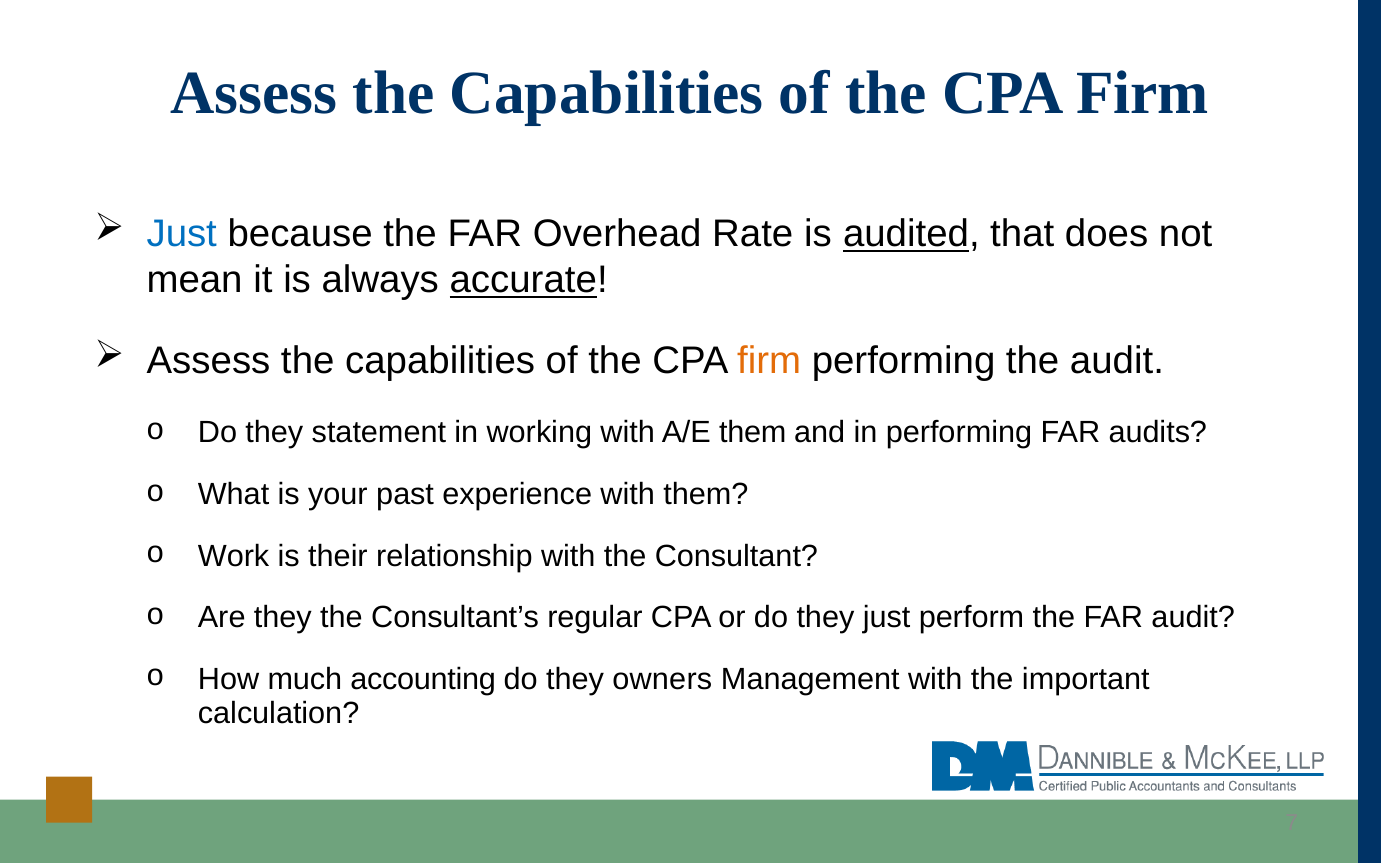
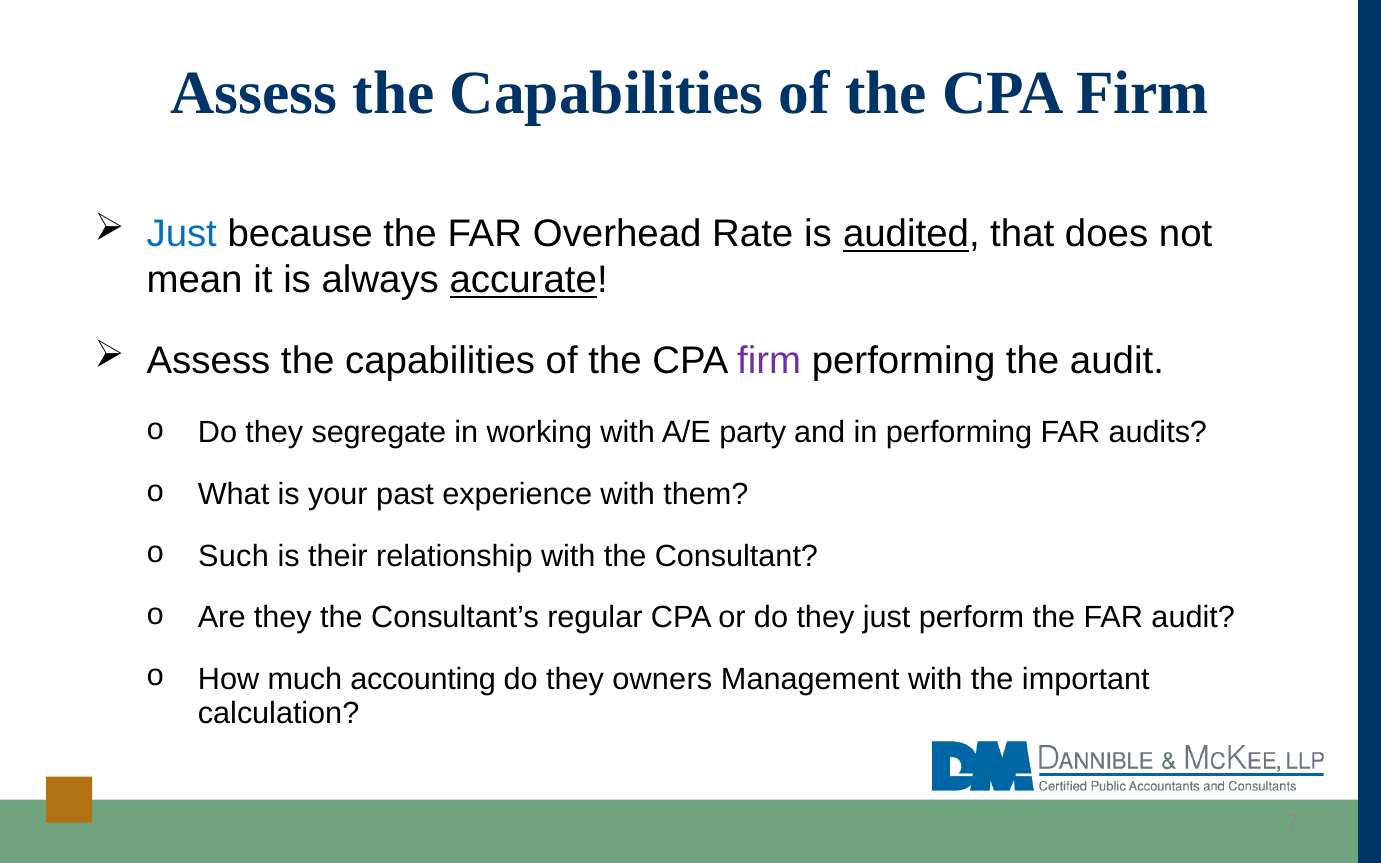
firm at (769, 361) colour: orange -> purple
statement: statement -> segregate
A/E them: them -> party
Work: Work -> Such
